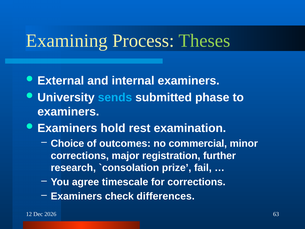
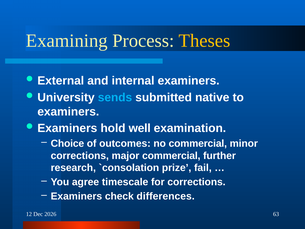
Theses colour: light green -> yellow
phase: phase -> native
rest: rest -> well
major registration: registration -> commercial
